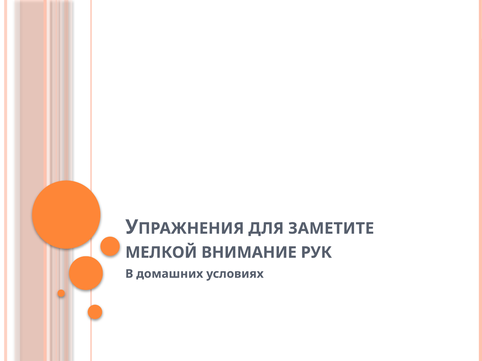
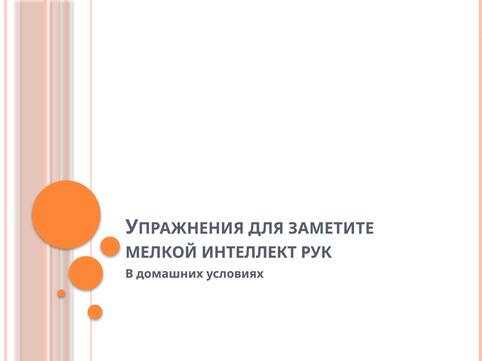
ВНИМАНИЕ: ВНИМАНИЕ -> ИНТЕЛЛЕКТ
